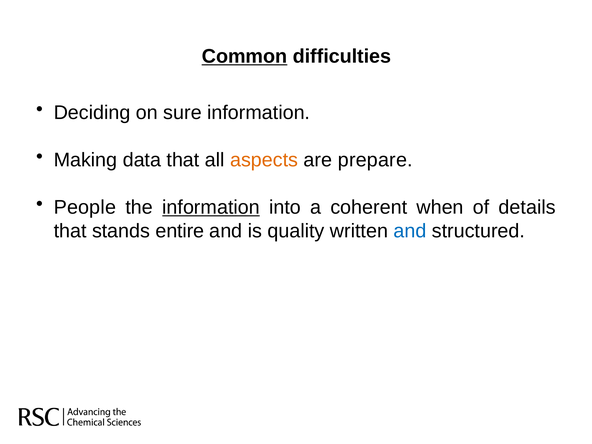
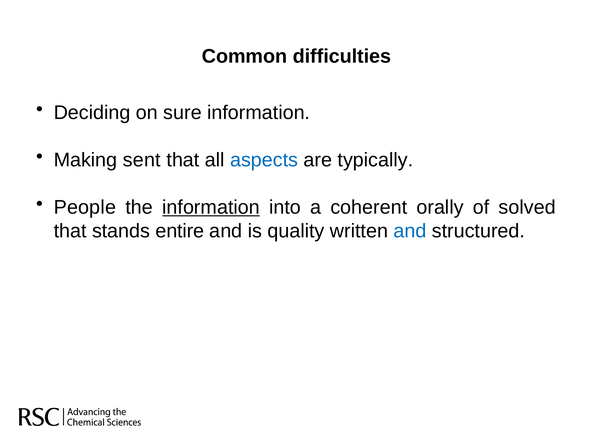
Common underline: present -> none
data: data -> sent
aspects colour: orange -> blue
prepare: prepare -> typically
when: when -> orally
details: details -> solved
